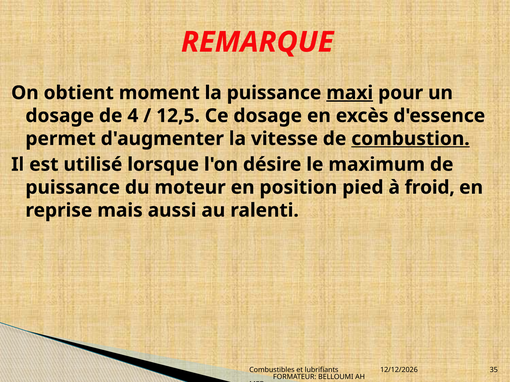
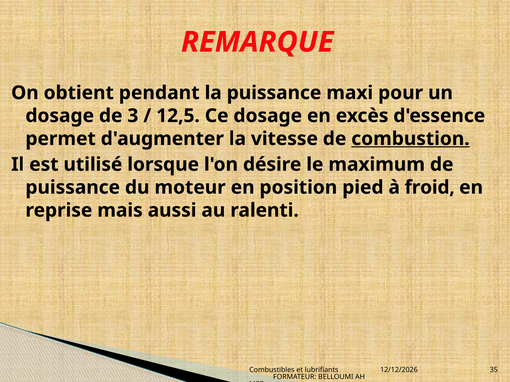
moment: moment -> pendant
maxi underline: present -> none
4: 4 -> 3
